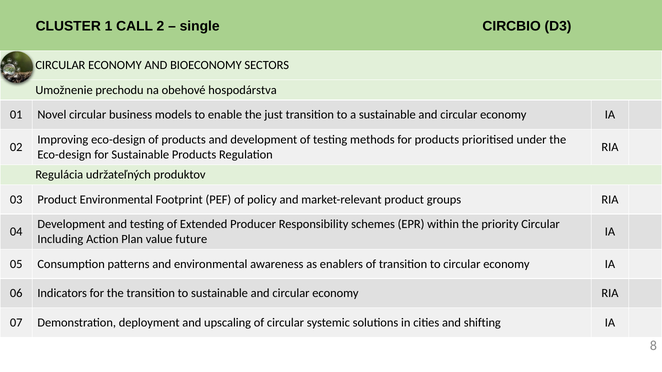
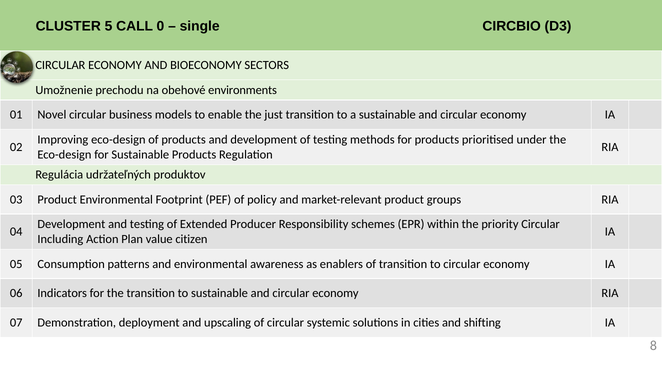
1: 1 -> 5
2: 2 -> 0
hospodárstva: hospodárstva -> environments
future: future -> citizen
